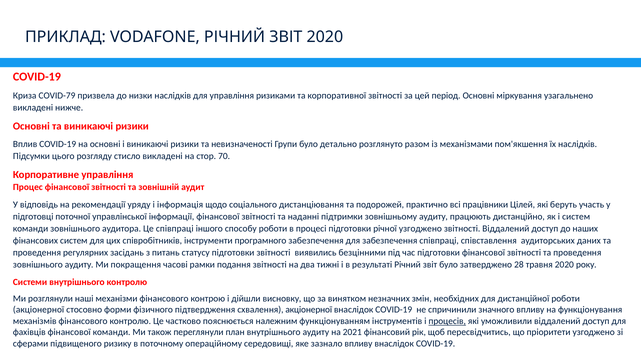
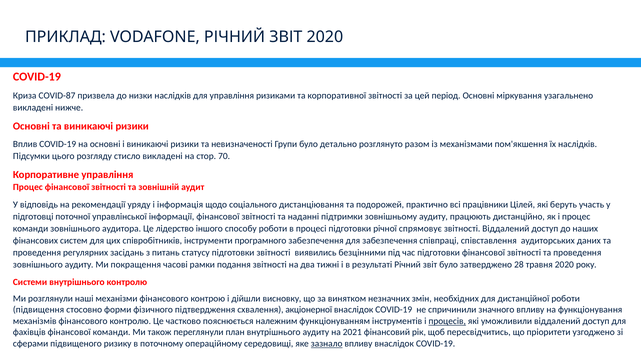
COVID-79: COVID-79 -> COVID-87
і систем: систем -> процес
Це співпраці: співпраці -> лідерство
річної узгоджено: узгоджено -> спрямовує
акціонерної at (39, 309): акціонерної -> підвищення
зазнало underline: none -> present
